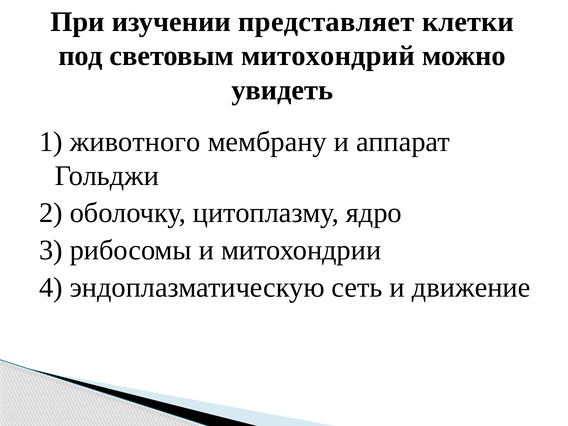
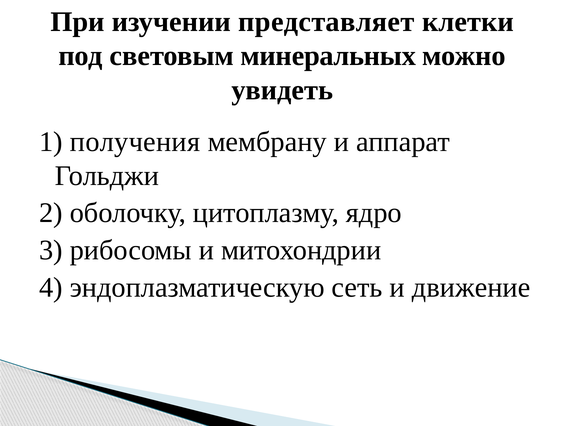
митохондрий: митохондрий -> минеральных
животного: животного -> получения
